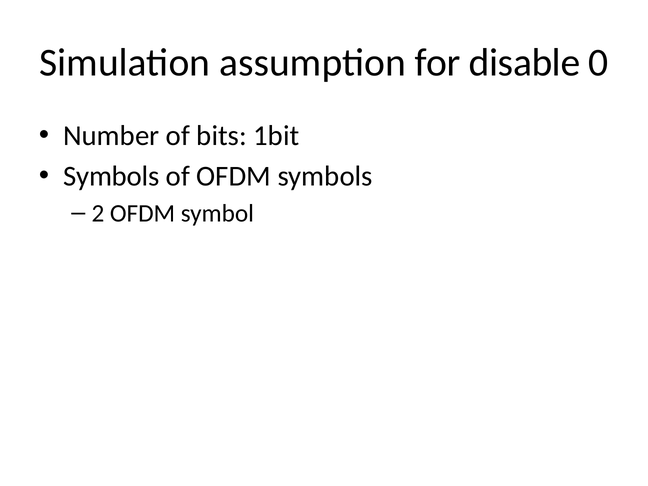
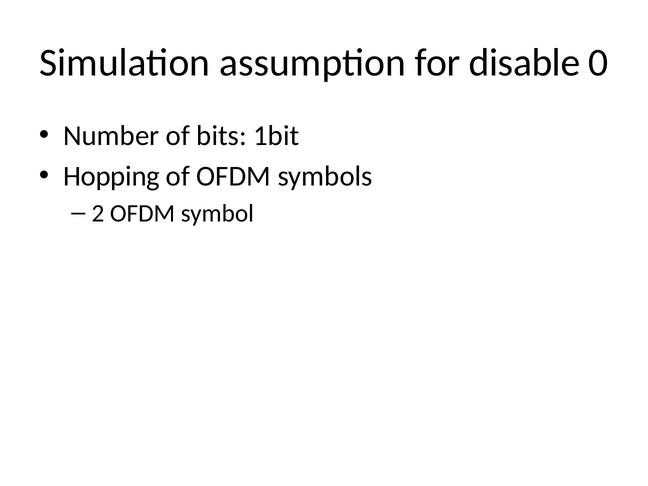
Symbols at (111, 176): Symbols -> Hopping
